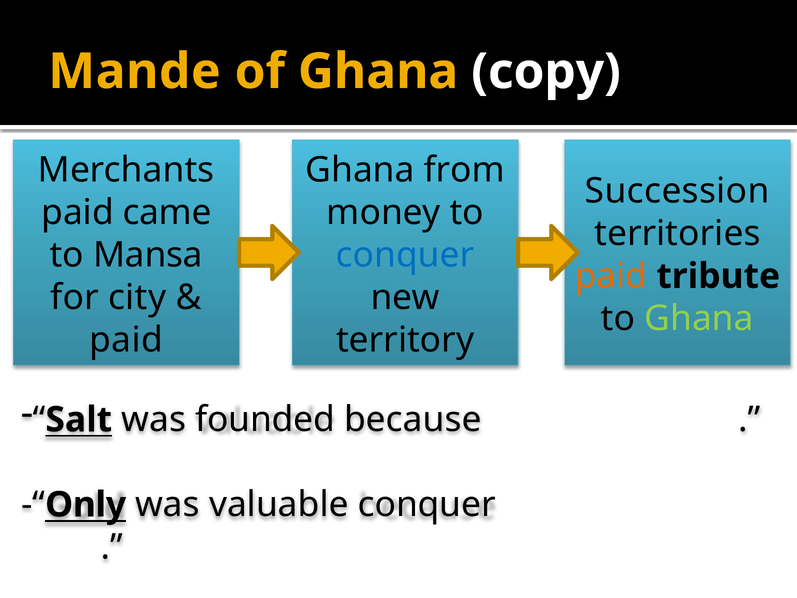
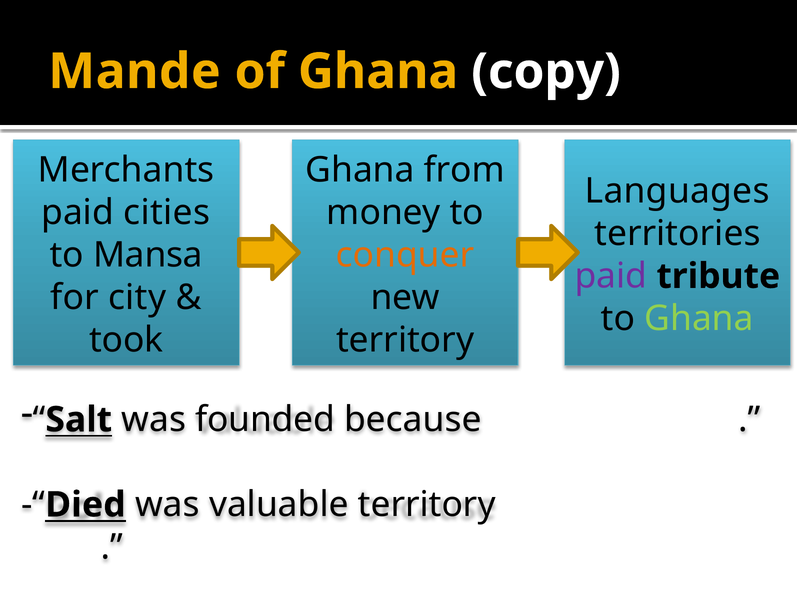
Succession: Succession -> Languages
came: came -> cities
conquer at (405, 255) colour: blue -> orange
paid at (611, 276) colour: orange -> purple
paid at (126, 340): paid -> took
Only: Only -> Died
valuable conquer: conquer -> territory
